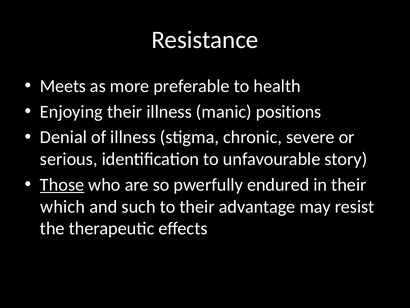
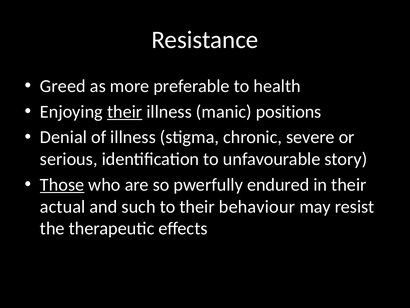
Meets: Meets -> Greed
their at (125, 112) underline: none -> present
which: which -> actual
advantage: advantage -> behaviour
